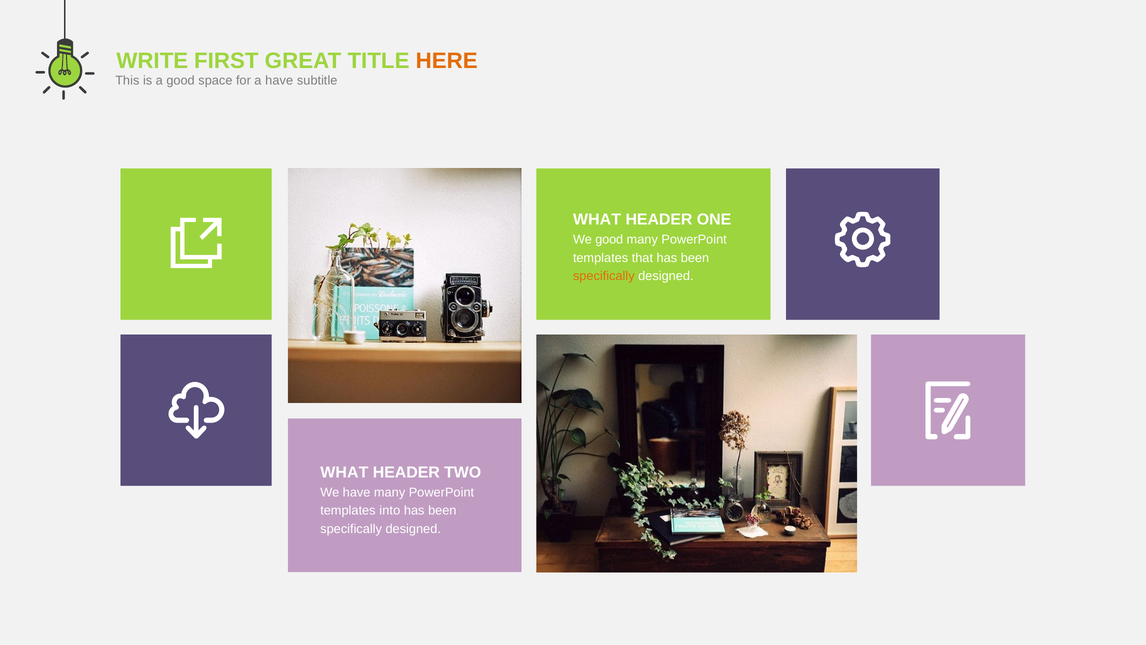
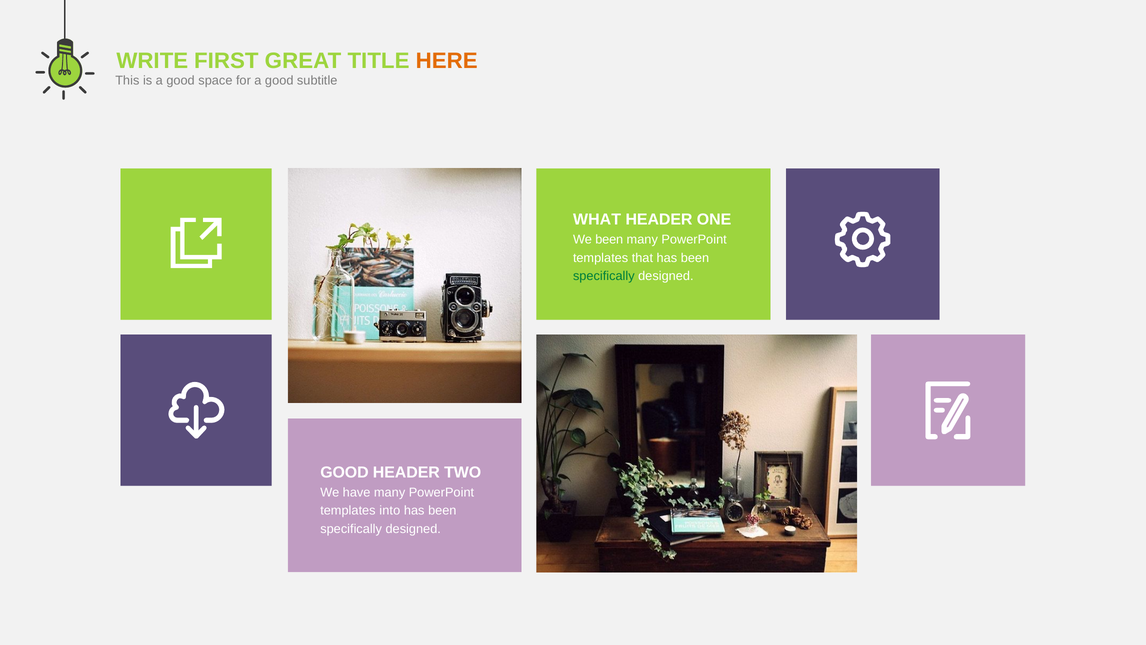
for a have: have -> good
We good: good -> been
specifically at (604, 276) colour: orange -> green
WHAT at (344, 472): WHAT -> GOOD
